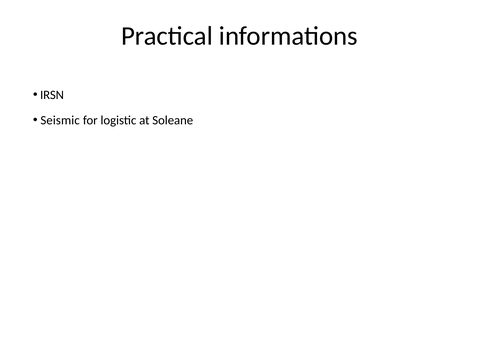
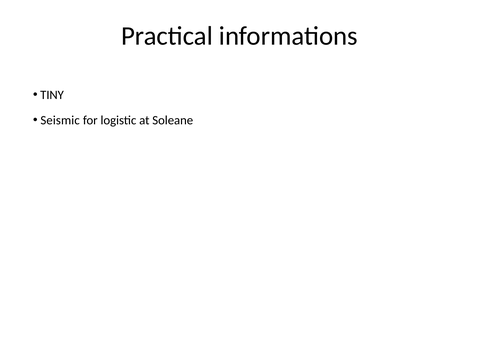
IRSN: IRSN -> TINY
